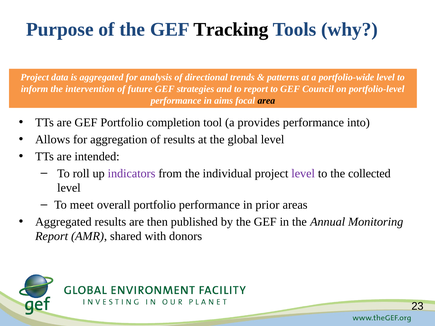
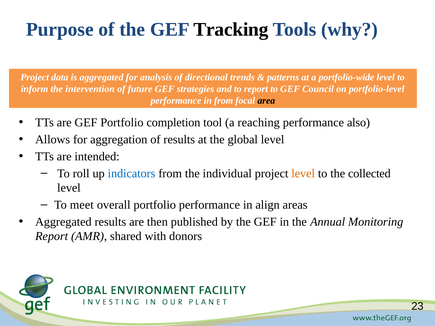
in aims: aims -> from
provides: provides -> reaching
into: into -> also
indicators colour: purple -> blue
level at (303, 173) colour: purple -> orange
prior: prior -> align
